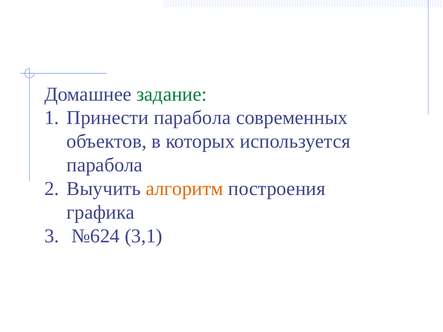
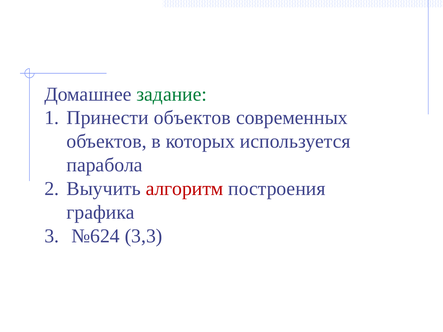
Принести парабола: парабола -> объектов
алгоритм colour: orange -> red
3,1: 3,1 -> 3,3
